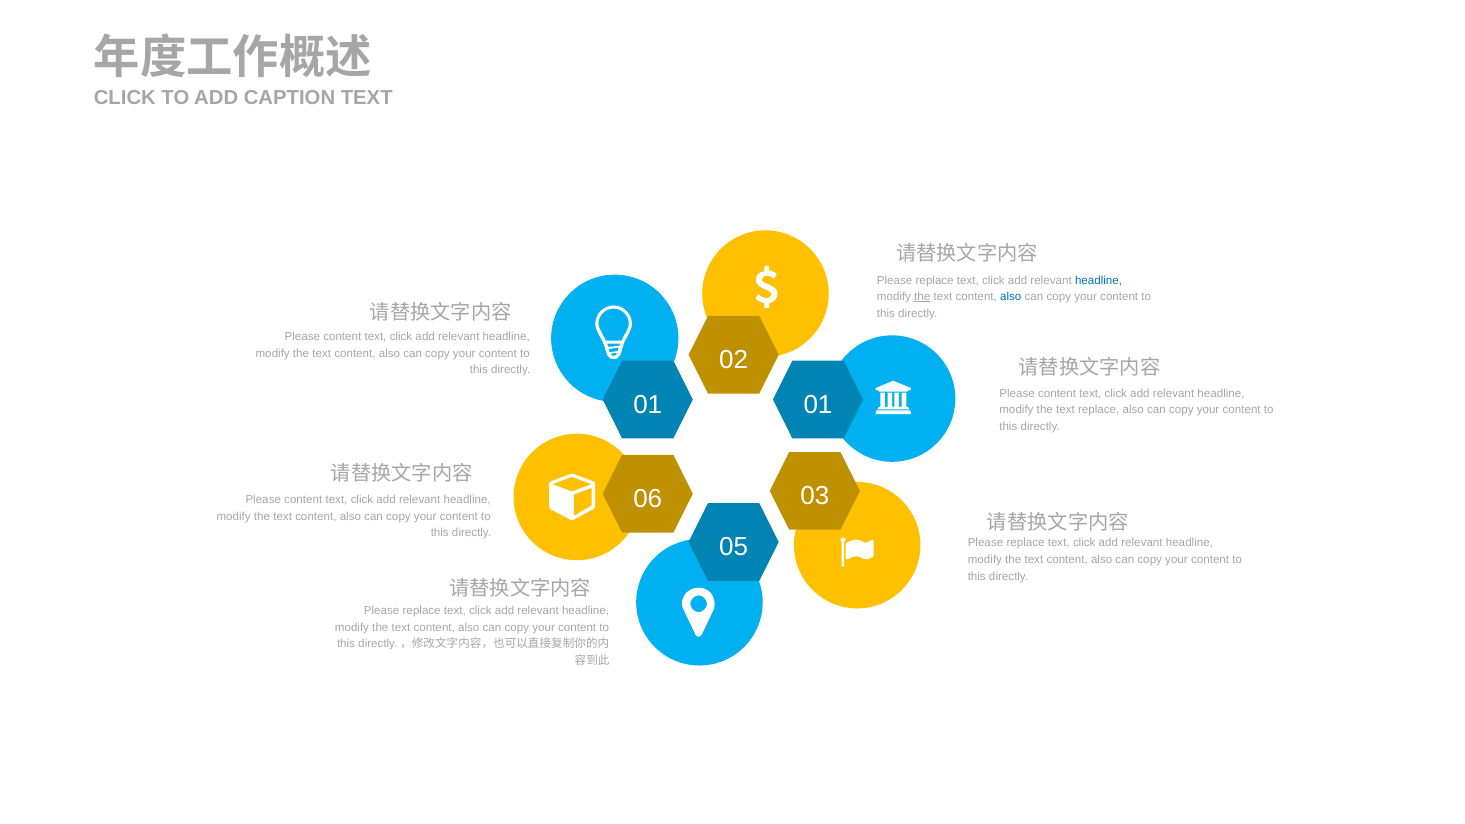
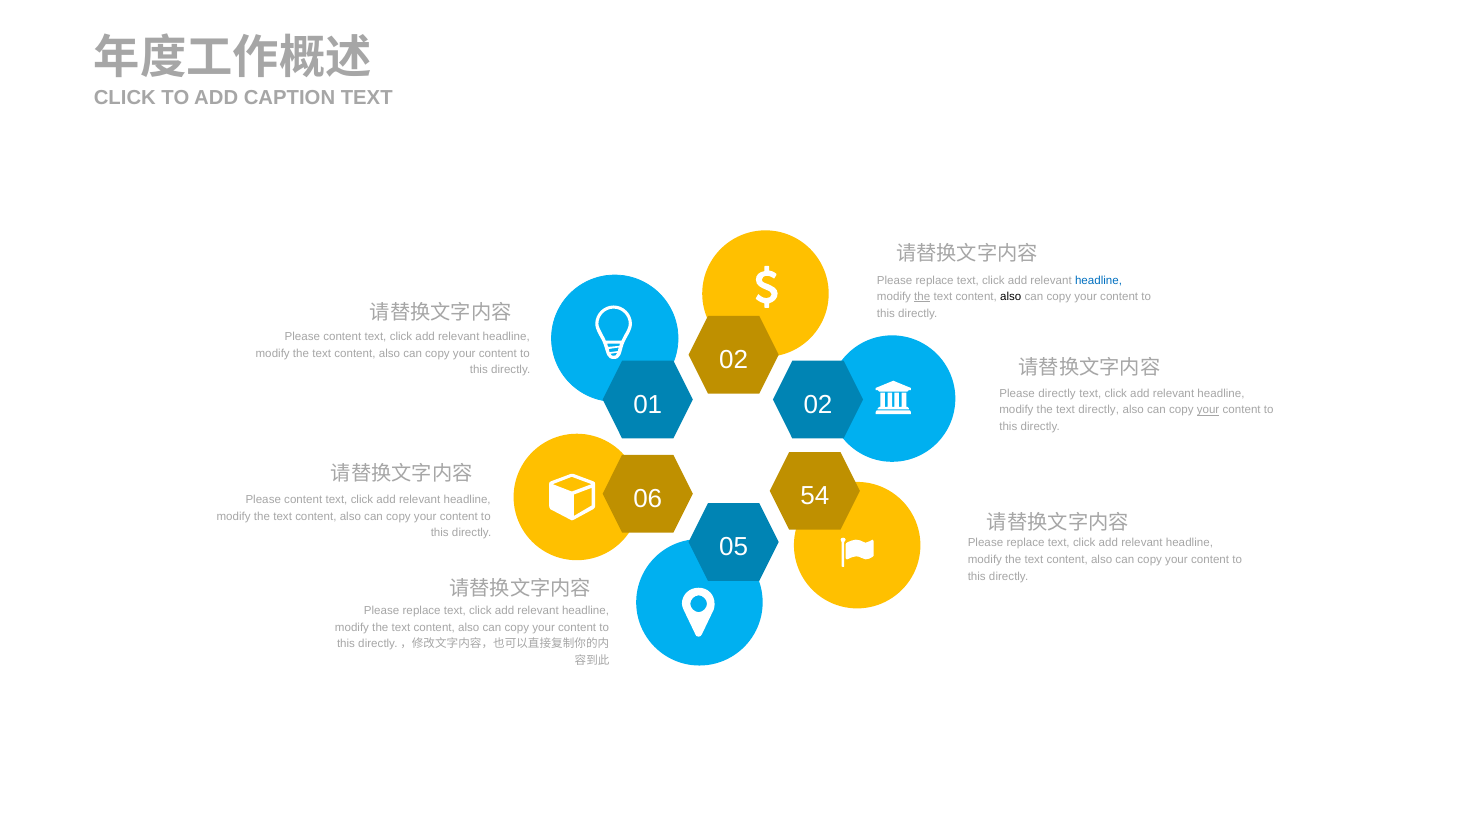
also at (1011, 297) colour: blue -> black
content at (1057, 394): content -> directly
01 01: 01 -> 02
text replace: replace -> directly
your at (1208, 410) underline: none -> present
03: 03 -> 54
